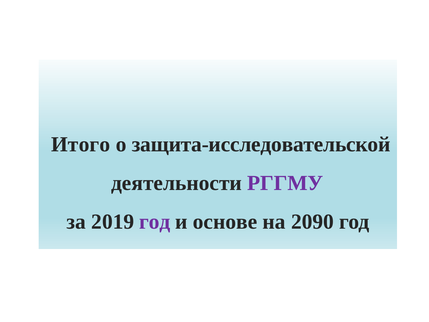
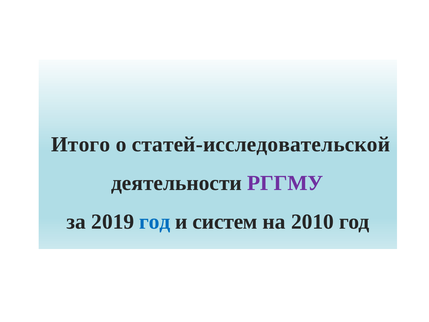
защита-исследовательской: защита-исследовательской -> статей-исследовательской
год at (155, 221) colour: purple -> blue
основе: основе -> систем
2090: 2090 -> 2010
